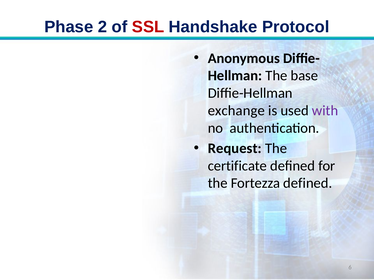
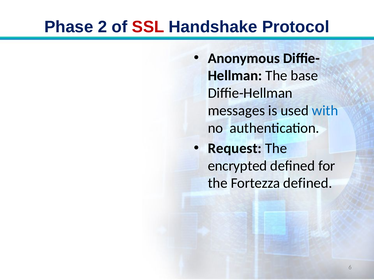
exchange: exchange -> messages
with colour: purple -> blue
certificate: certificate -> encrypted
